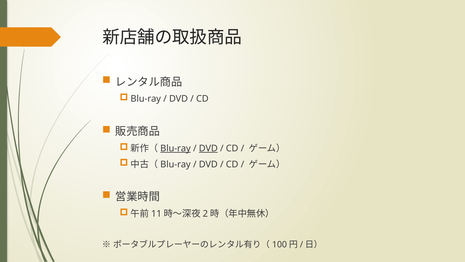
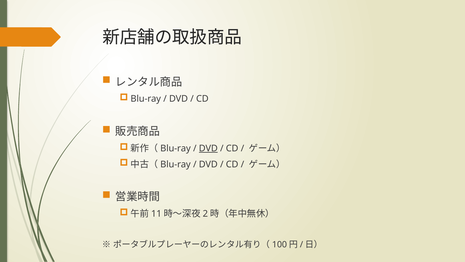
Blu-ray at (176, 148) underline: present -> none
